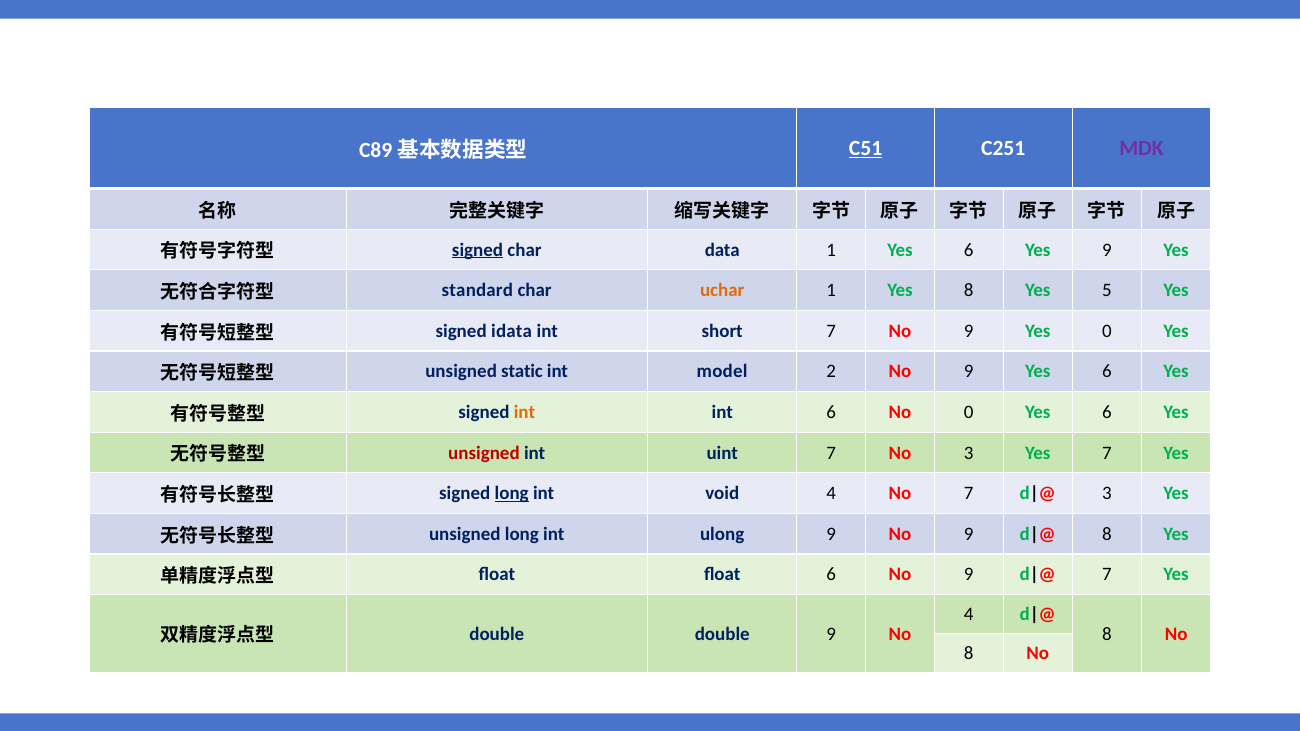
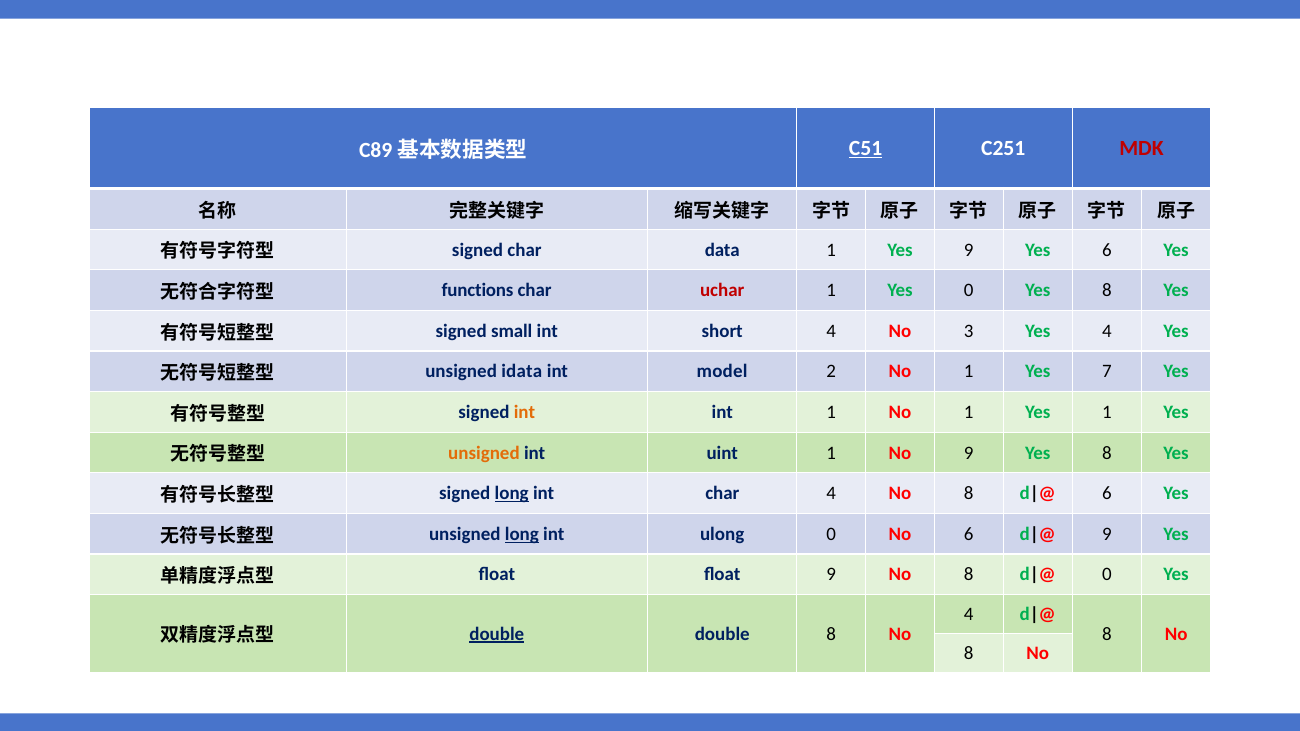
MDK colour: purple -> red
signed at (478, 250) underline: present -> none
1 Yes 6: 6 -> 9
Yes 9: 9 -> 6
standard: standard -> functions
uchar colour: orange -> red
Yes 8: 8 -> 0
5 at (1107, 290): 5 -> 8
idata: idata -> small
short 7: 7 -> 4
9 at (969, 331): 9 -> 3
Yes 0: 0 -> 4
static: static -> idata
2 No 9: 9 -> 1
6 at (1107, 372): 6 -> 7
int 6: 6 -> 1
0 at (969, 412): 0 -> 1
6 at (1107, 412): 6 -> 1
unsigned at (484, 453) colour: red -> orange
uint 7: 7 -> 1
No 3: 3 -> 9
7 at (1107, 453): 7 -> 8
int void: void -> char
4 No 7: 7 -> 8
3 at (1107, 494): 3 -> 6
long at (522, 534) underline: none -> present
ulong 9: 9 -> 0
9 at (969, 534): 9 -> 6
8 at (1107, 534): 8 -> 9
float 6: 6 -> 9
9 at (969, 575): 9 -> 8
7 at (1107, 575): 7 -> 0
double at (497, 634) underline: none -> present
double 9: 9 -> 8
